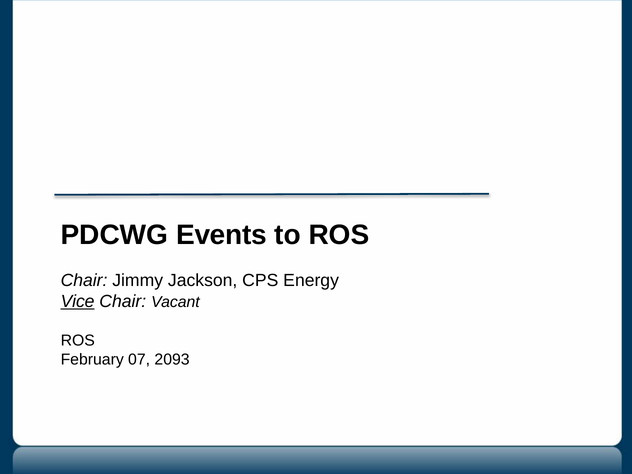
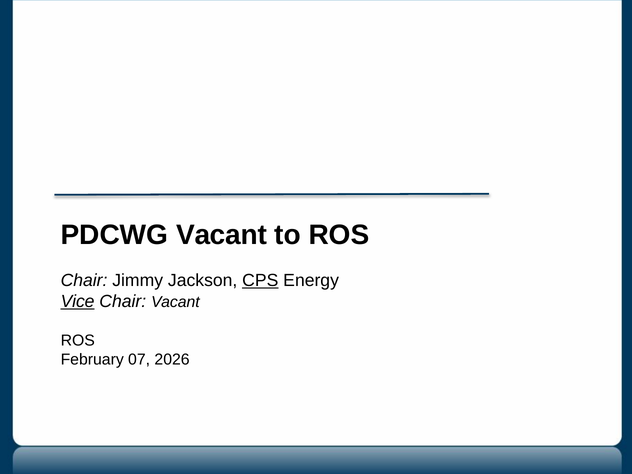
PDCWG Events: Events -> Vacant
CPS underline: none -> present
2093: 2093 -> 2026
